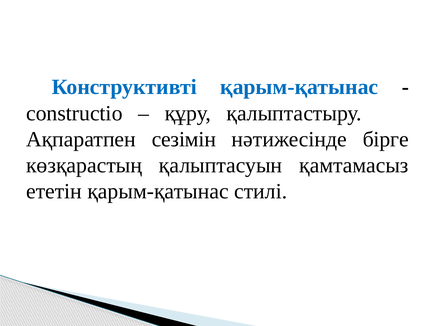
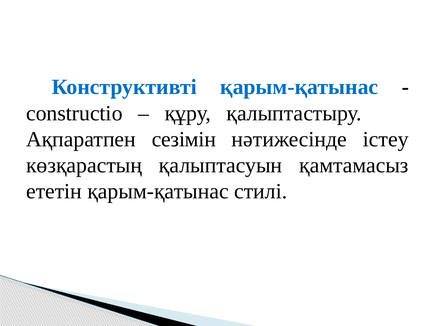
бірге: бірге -> істеу
